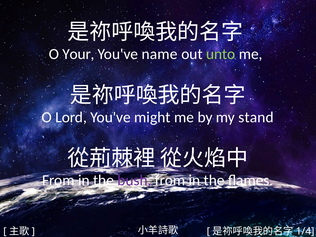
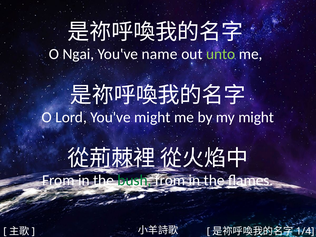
Your: Your -> Ngai
my stand: stand -> might
bush colour: purple -> green
